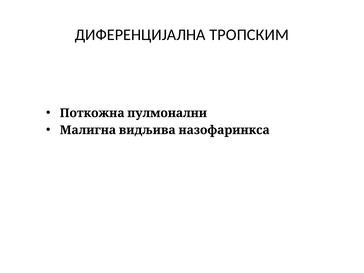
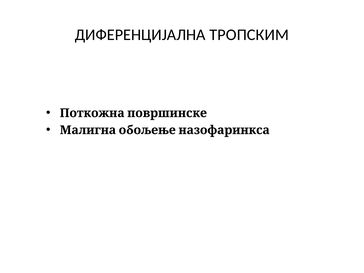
пулмонални: пулмонални -> површинске
видљива: видљива -> обољење
